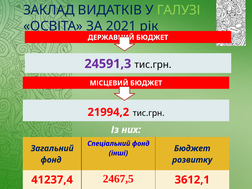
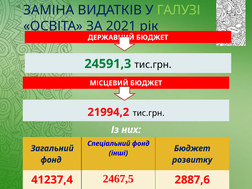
ЗАКЛАД: ЗАКЛАД -> ЗАМІНА
24591,3 colour: purple -> green
3612,1: 3612,1 -> 2887,6
